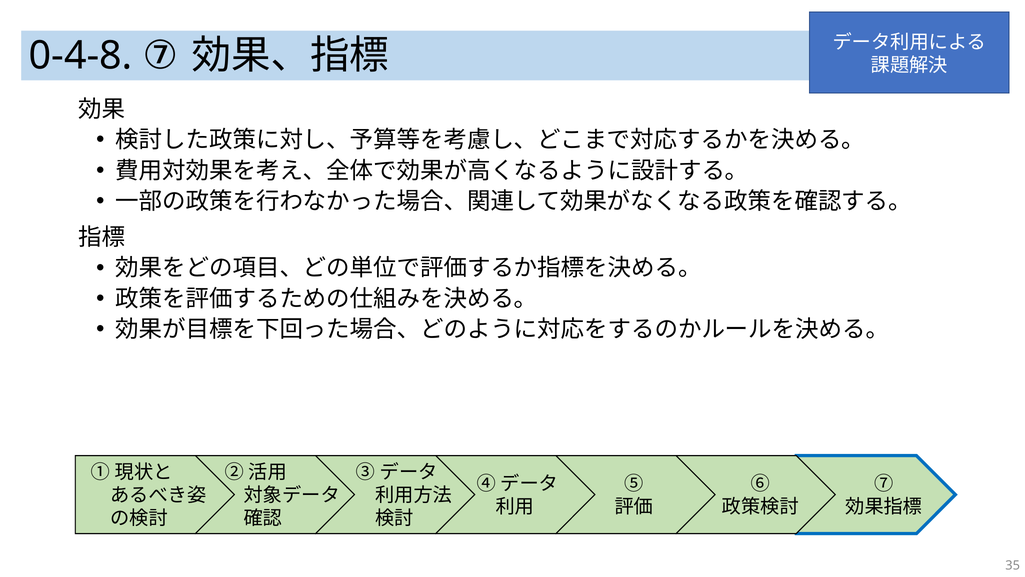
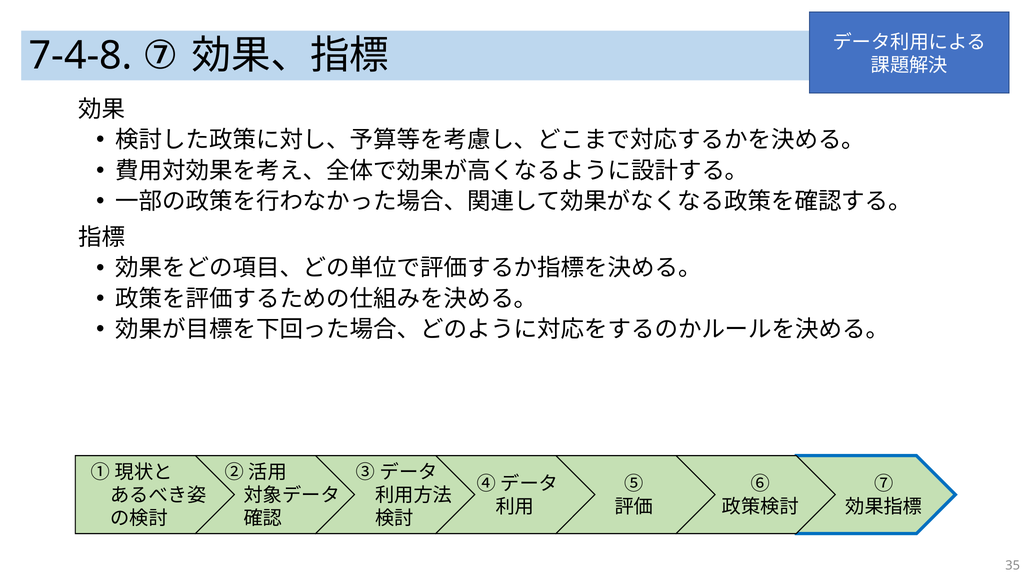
0-4-8: 0-4-8 -> 7-4-8
